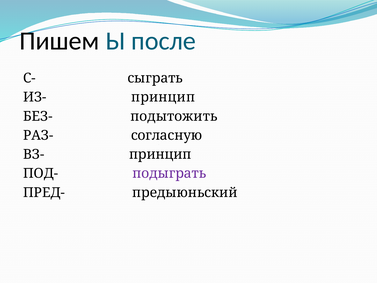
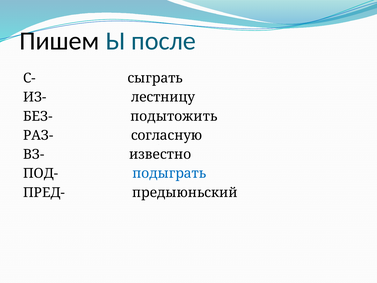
ИЗ- принцип: принцип -> лестницу
ВЗ- принцип: принцип -> известно
подыграть colour: purple -> blue
